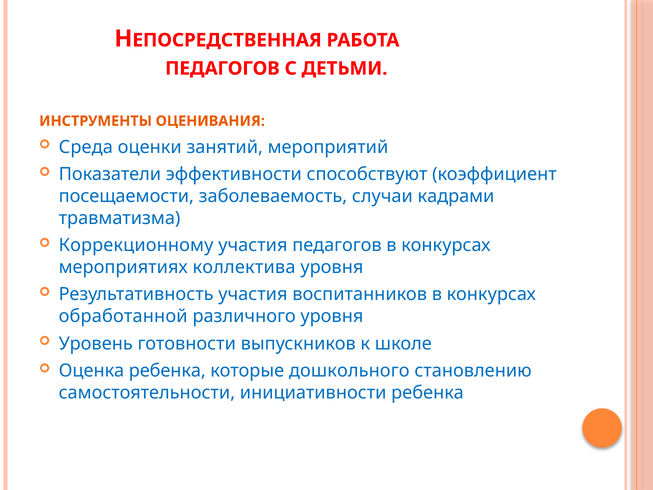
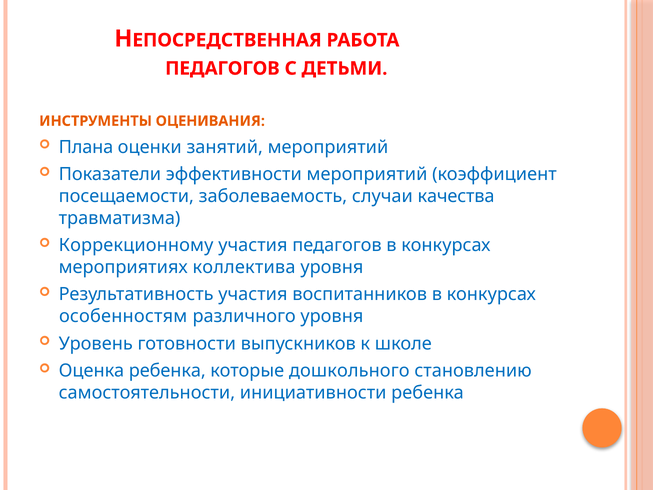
Среда: Среда -> Плана
эффективности способствуют: способствуют -> мероприятий
кадрами: кадрами -> качества
обработанной: обработанной -> особенностям
